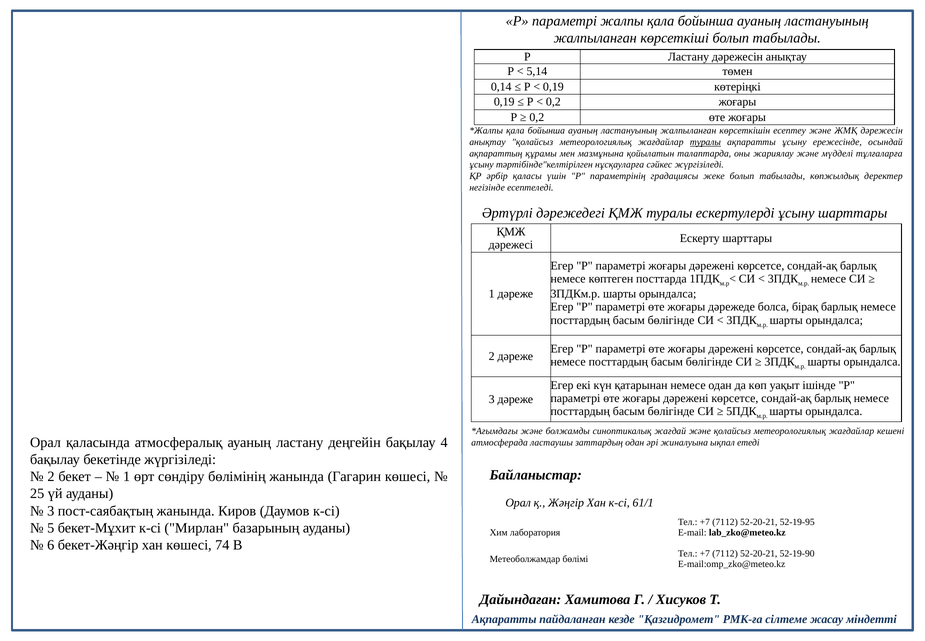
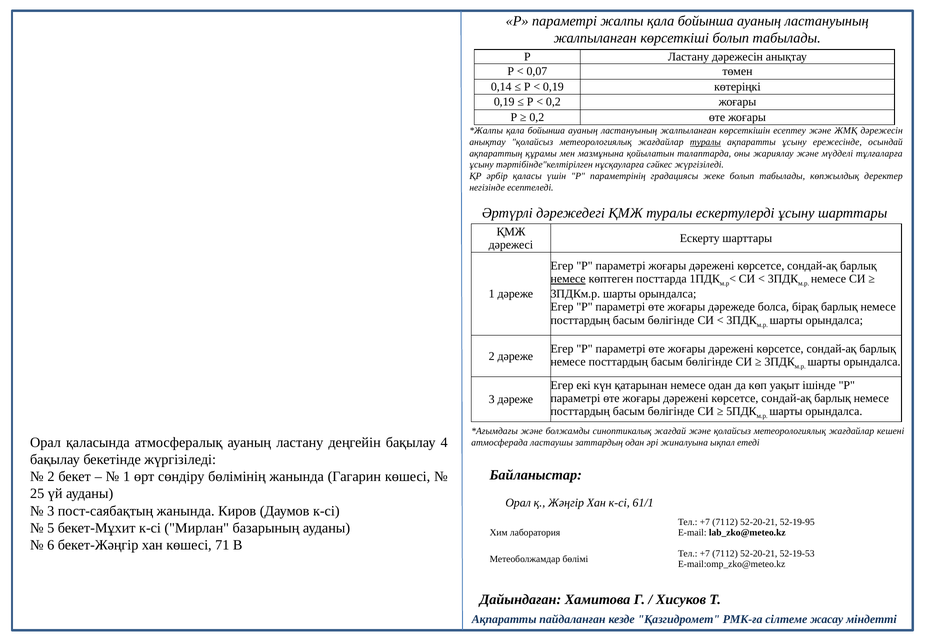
5,14: 5,14 -> 0,07
немесе at (568, 279) underline: none -> present
74: 74 -> 71
52-19-90: 52-19-90 -> 52-19-53
